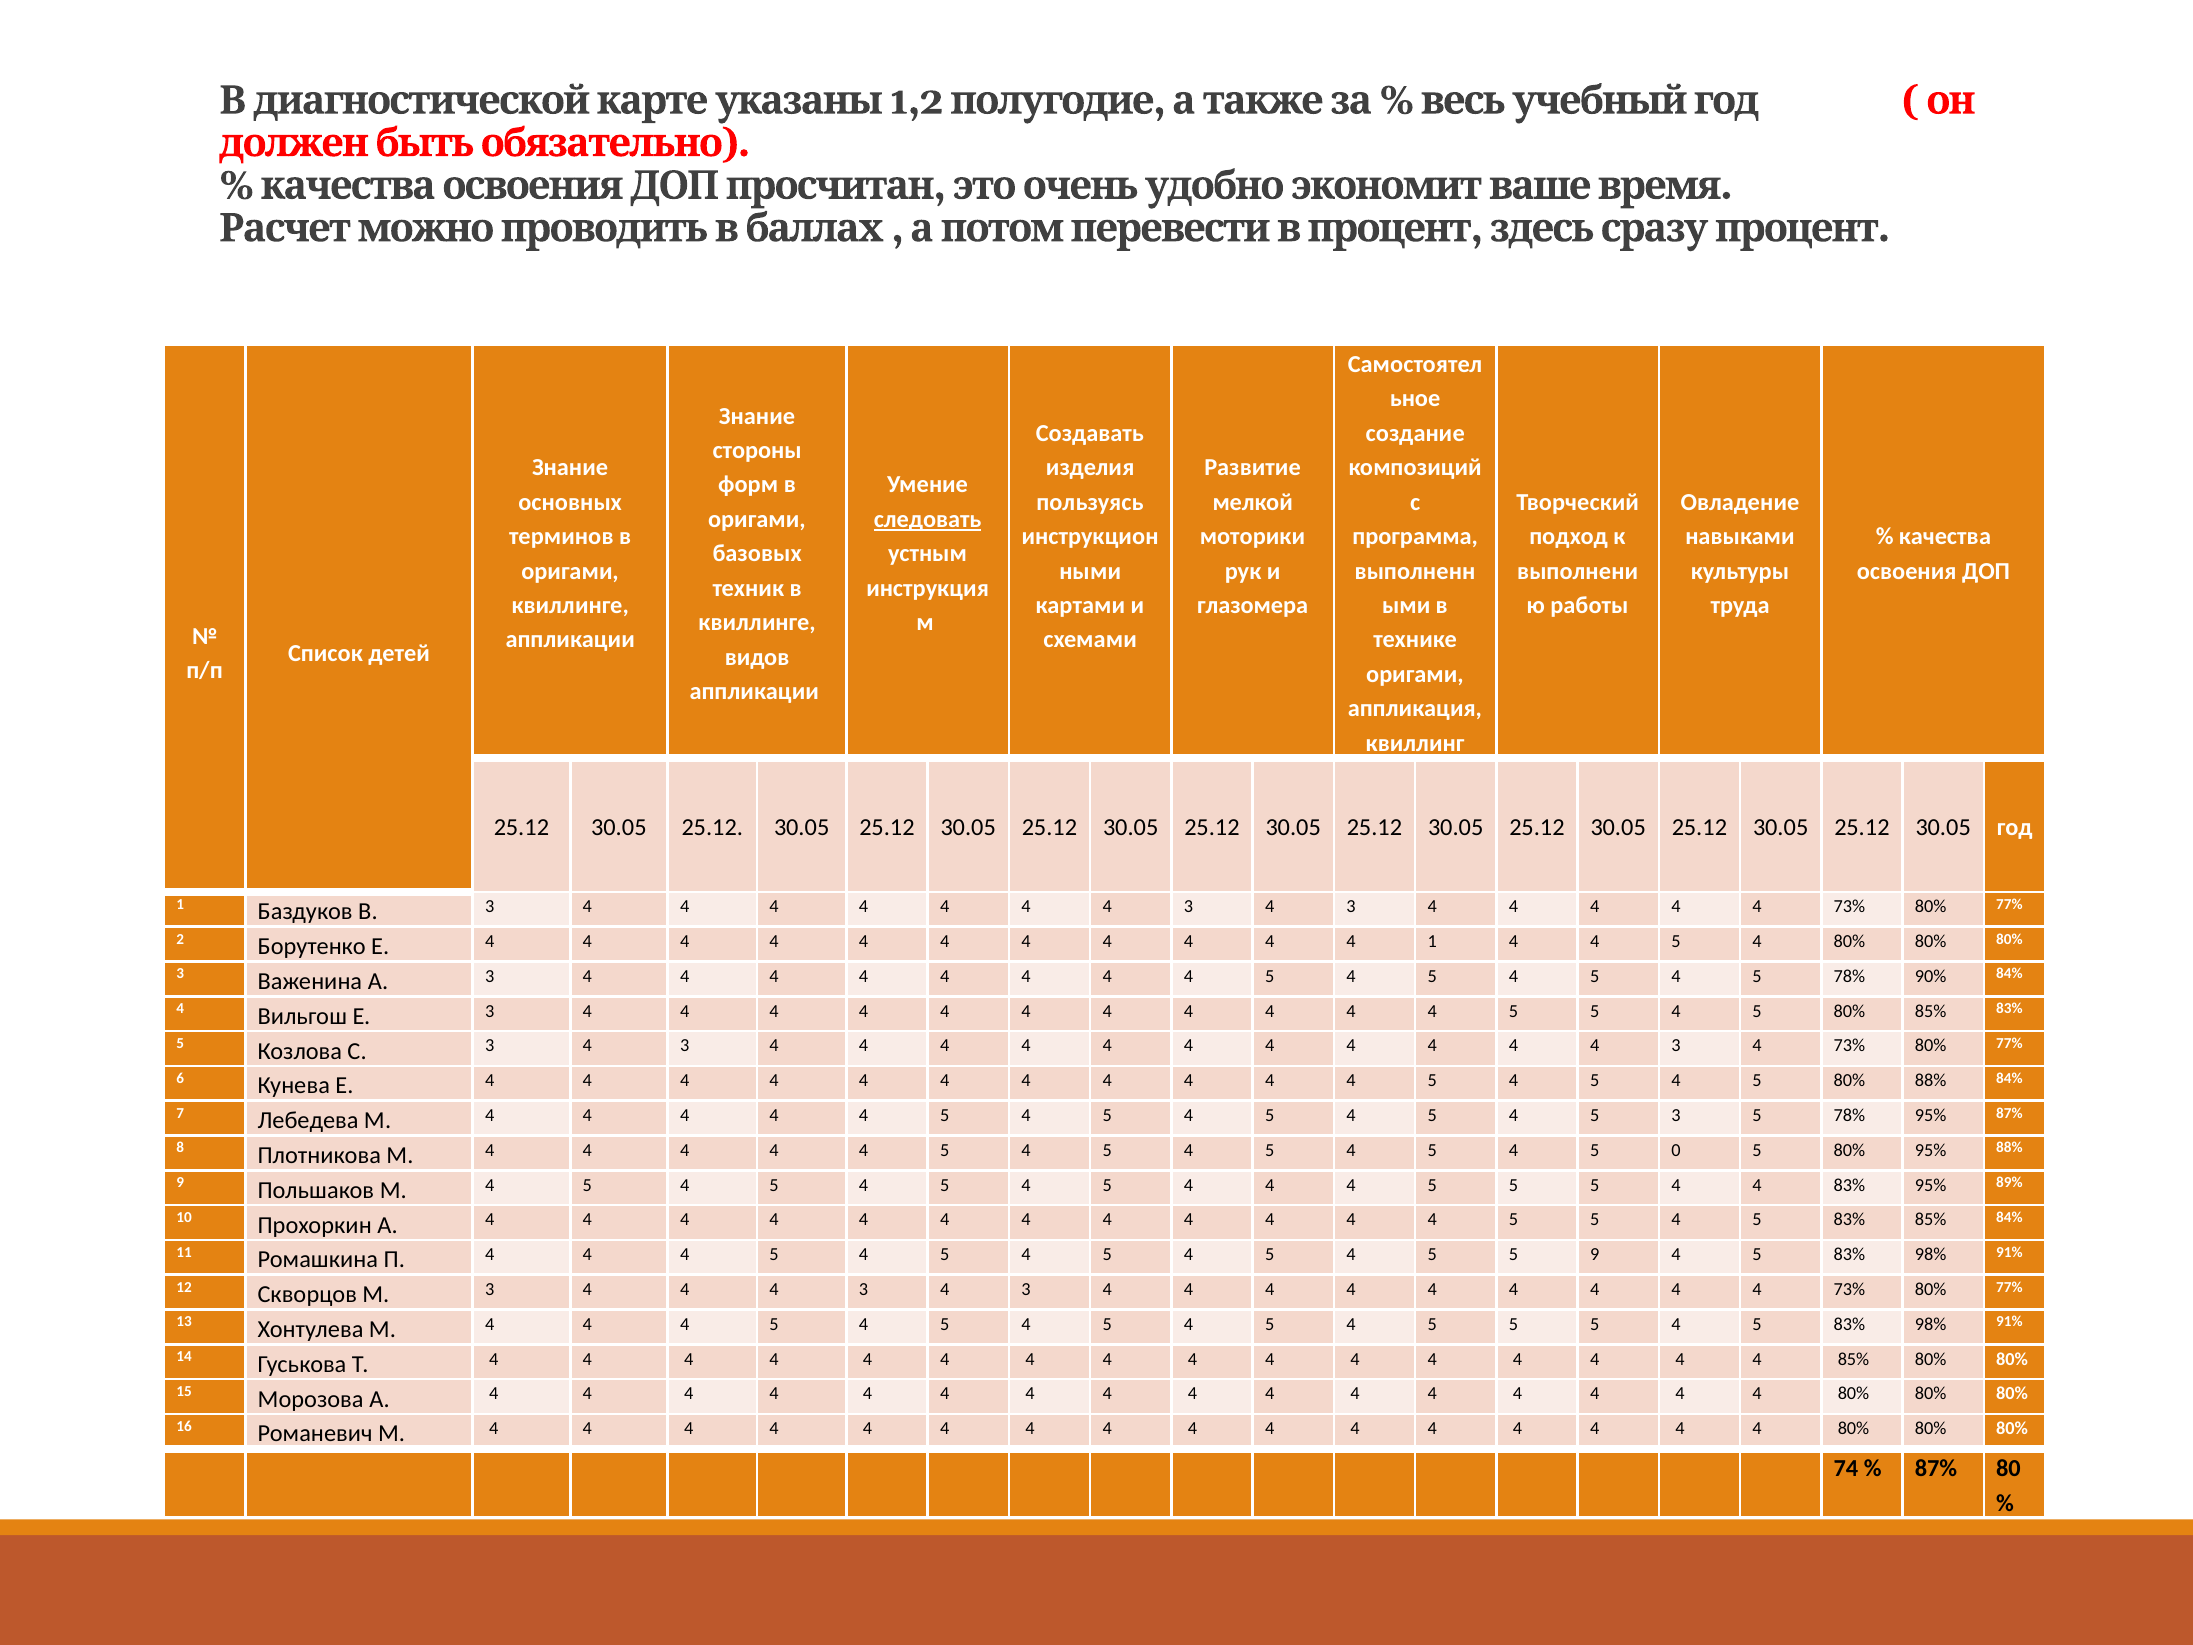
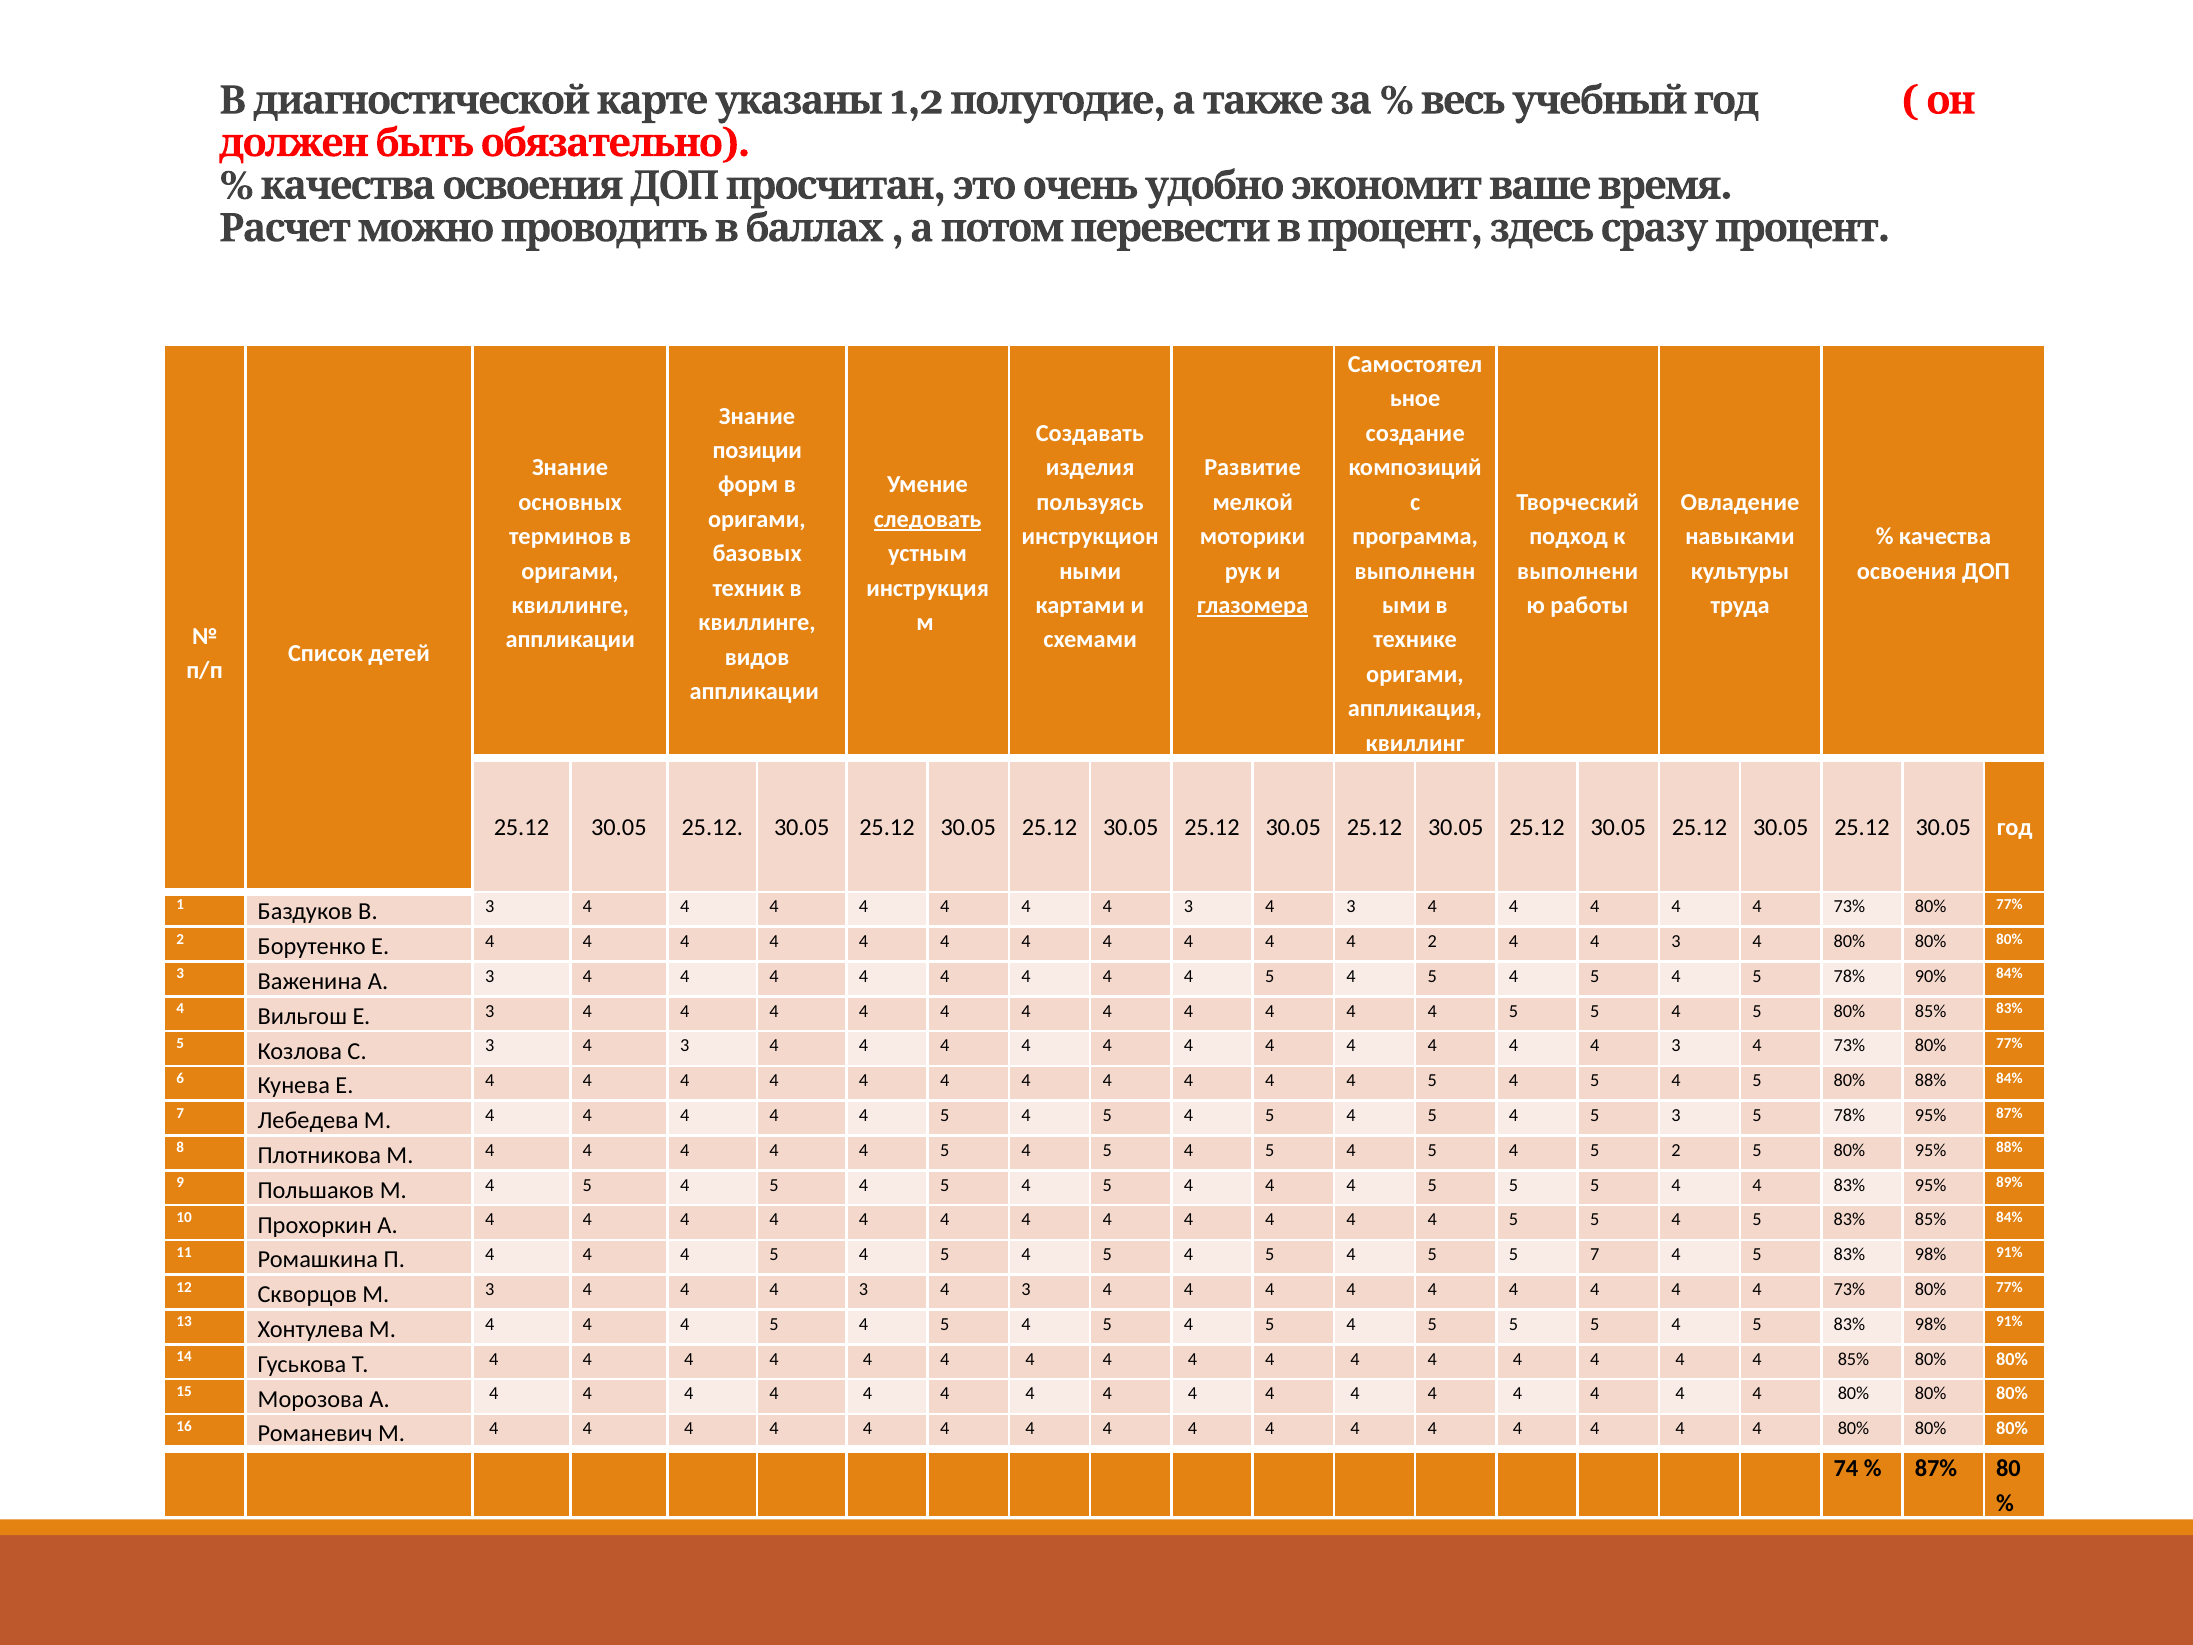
стороны: стороны -> позиции
глазомера underline: none -> present
4 1: 1 -> 2
5 at (1676, 941): 5 -> 3
5 0: 0 -> 2
5 9: 9 -> 7
